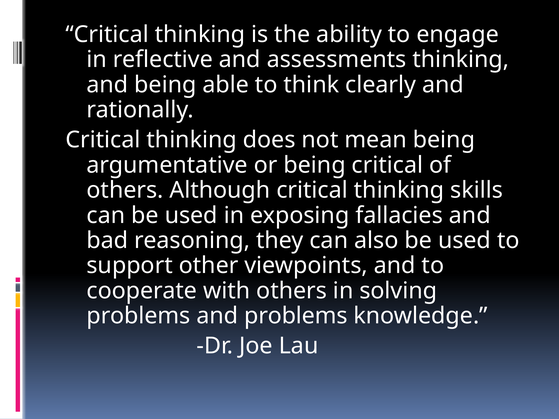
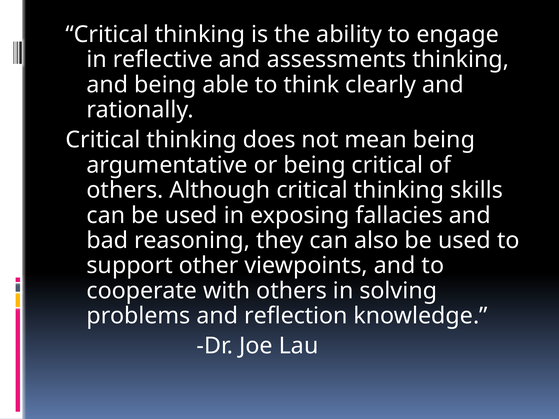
and problems: problems -> reflection
